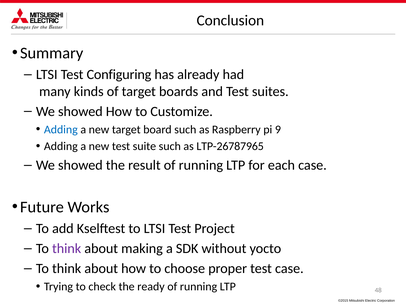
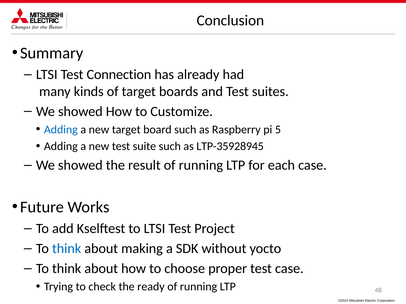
Configuring: Configuring -> Connection
9: 9 -> 5
LTP-26787965: LTP-26787965 -> LTP-35928945
think at (67, 249) colour: purple -> blue
